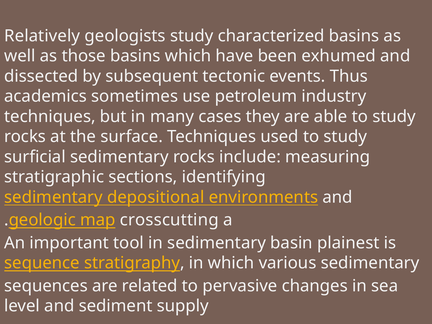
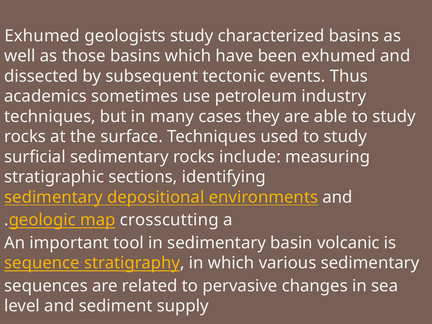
Relatively at (42, 36): Relatively -> Exhumed
plainest: plainest -> volcanic
